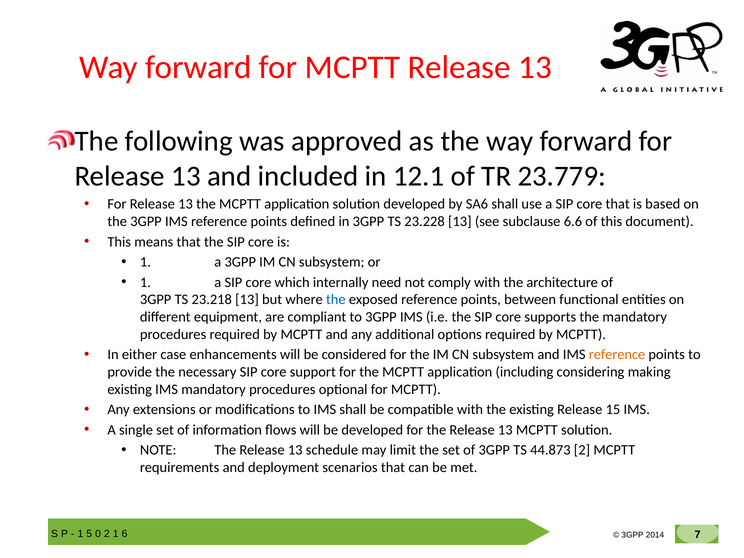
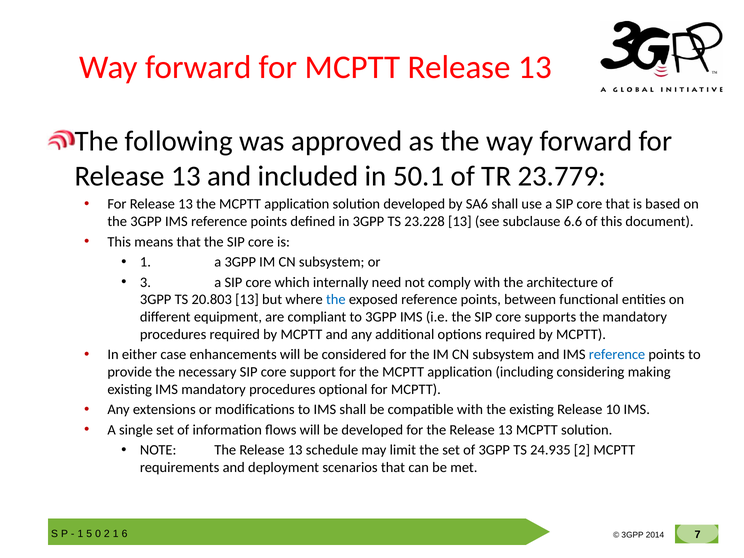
12.1: 12.1 -> 50.1
1 at (145, 282): 1 -> 3
23.218: 23.218 -> 20.803
reference at (617, 355) colour: orange -> blue
15: 15 -> 10
44.873: 44.873 -> 24.935
